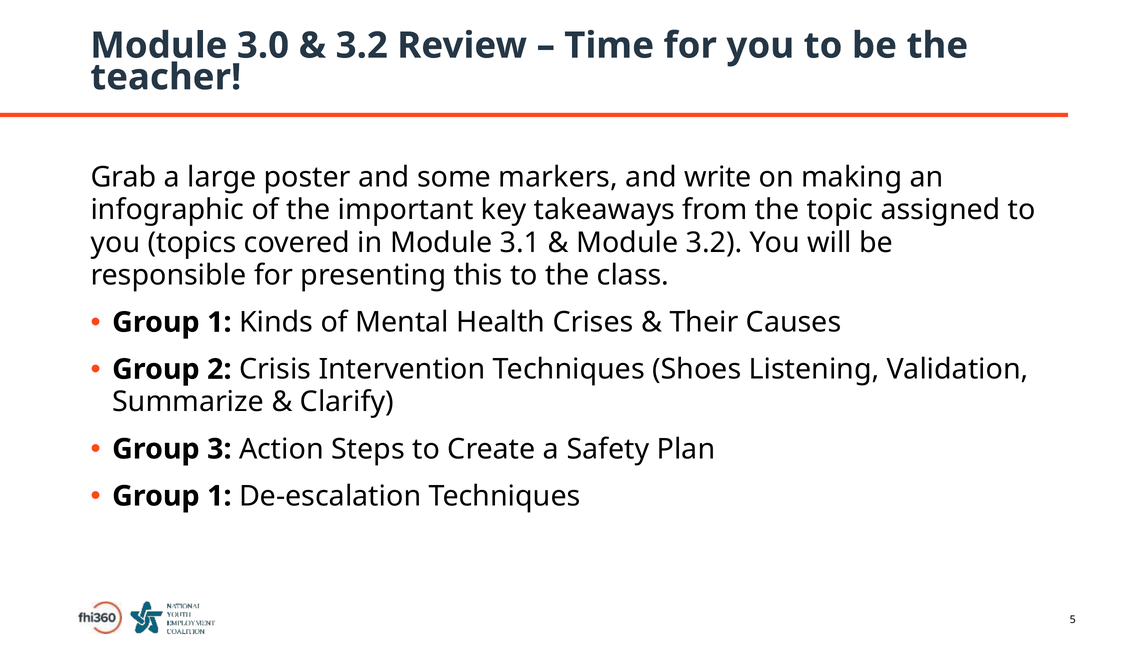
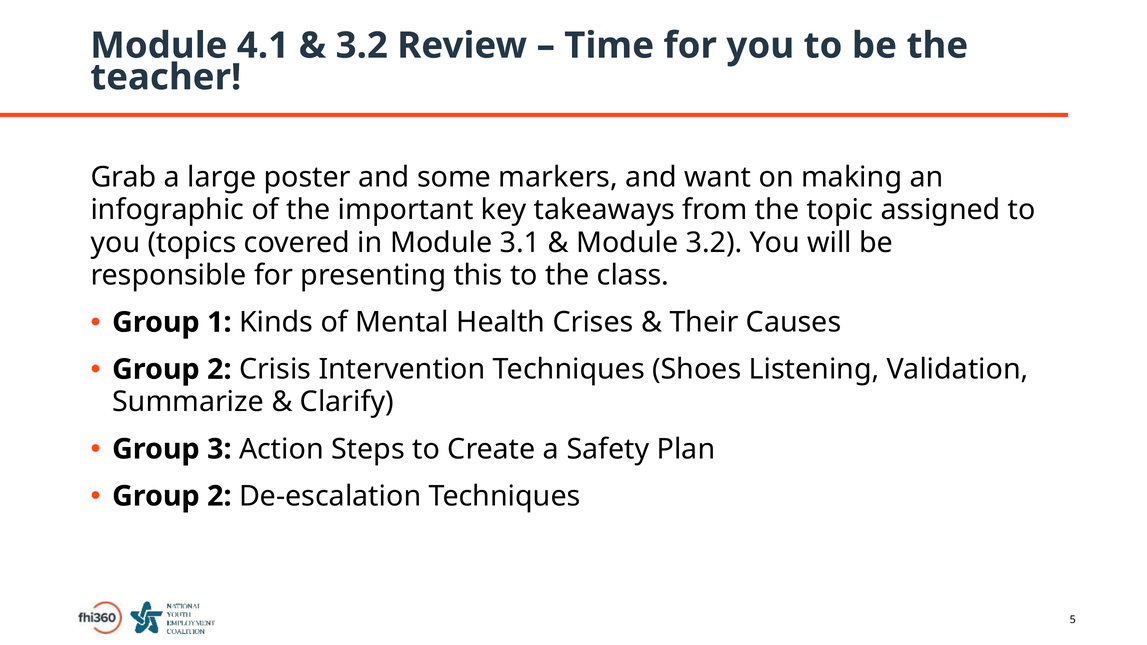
3.0: 3.0 -> 4.1
write: write -> want
1 at (219, 496): 1 -> 2
